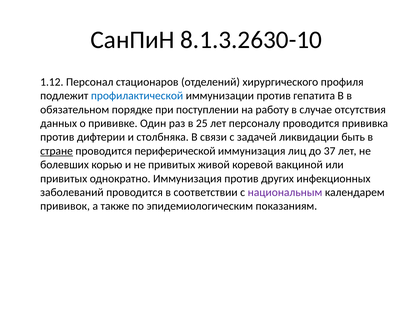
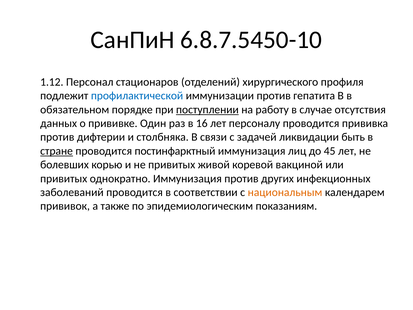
8.1.3.2630-10: 8.1.3.2630-10 -> 6.8.7.5450-10
поступлении underline: none -> present
25: 25 -> 16
периферической: периферической -> постинфарктный
37: 37 -> 45
национальным colour: purple -> orange
